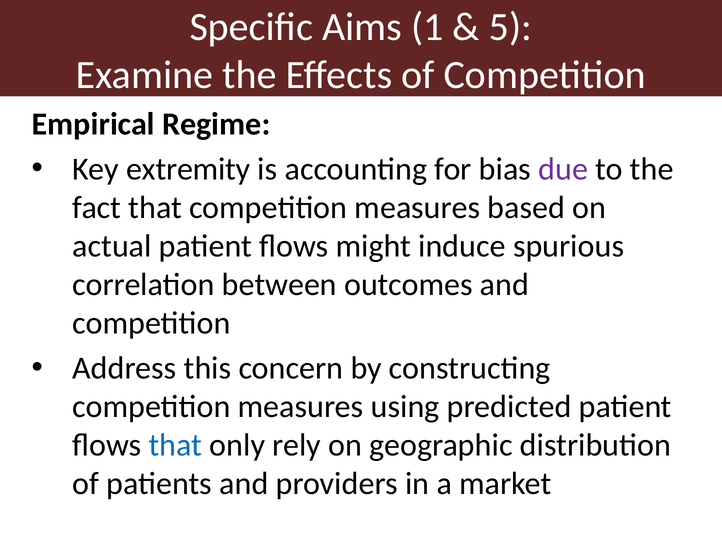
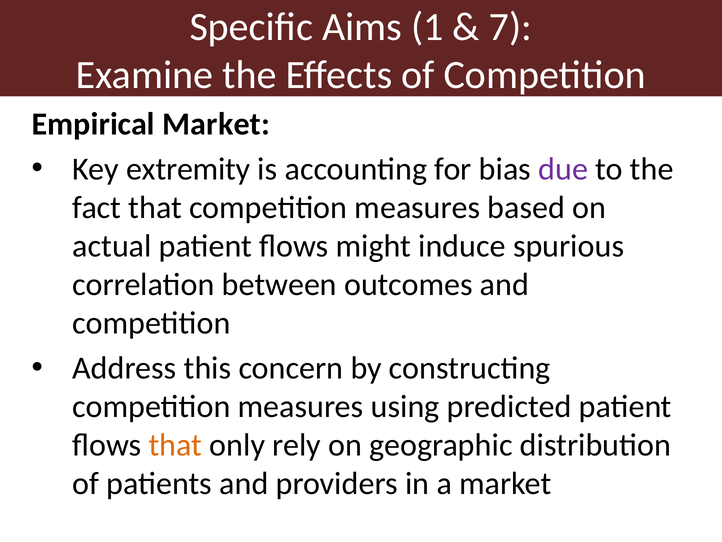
5: 5 -> 7
Empirical Regime: Regime -> Market
that at (175, 445) colour: blue -> orange
